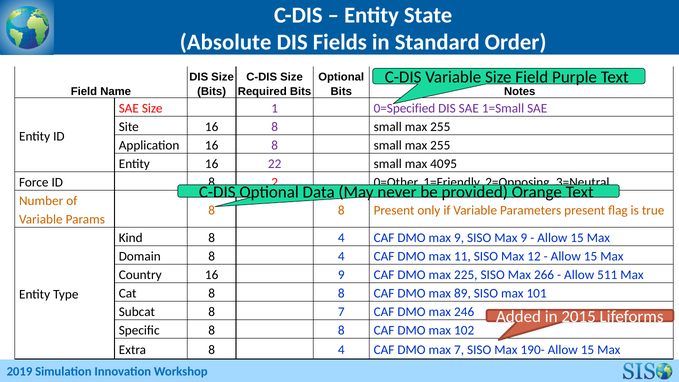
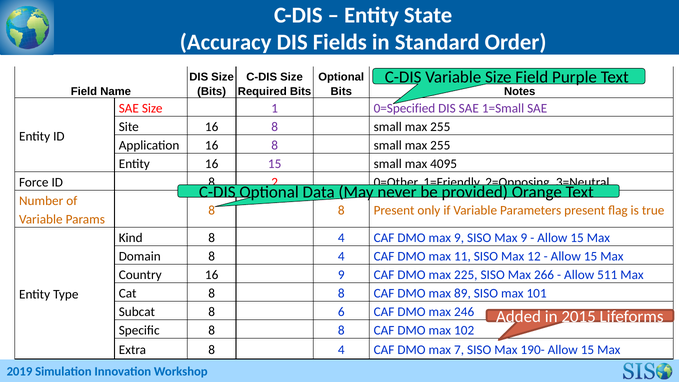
Absolute: Absolute -> Accuracy
16 22: 22 -> 15
8 7: 7 -> 6
